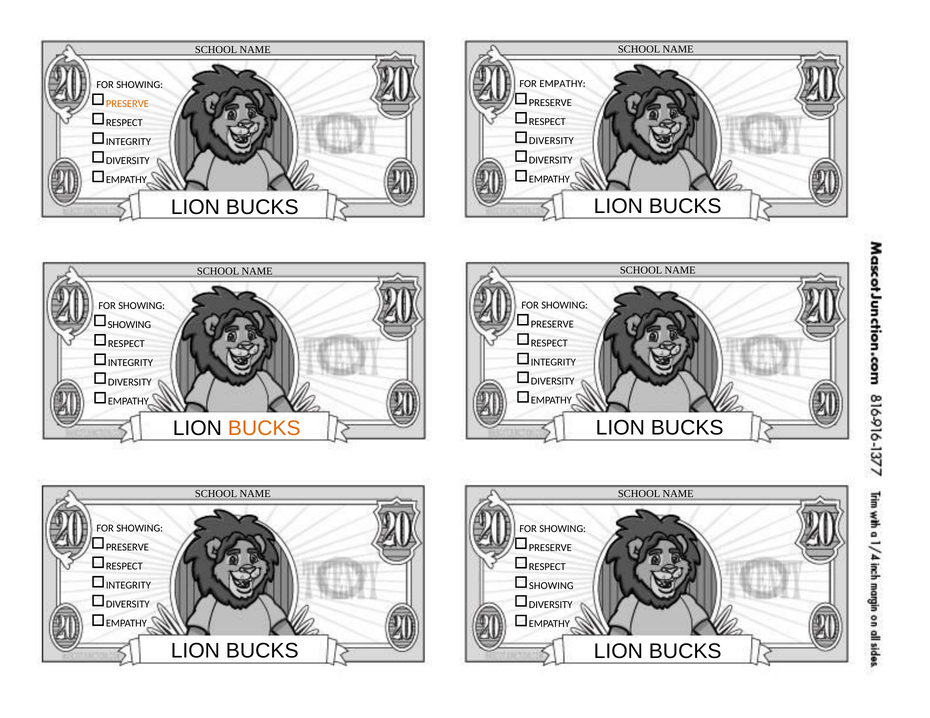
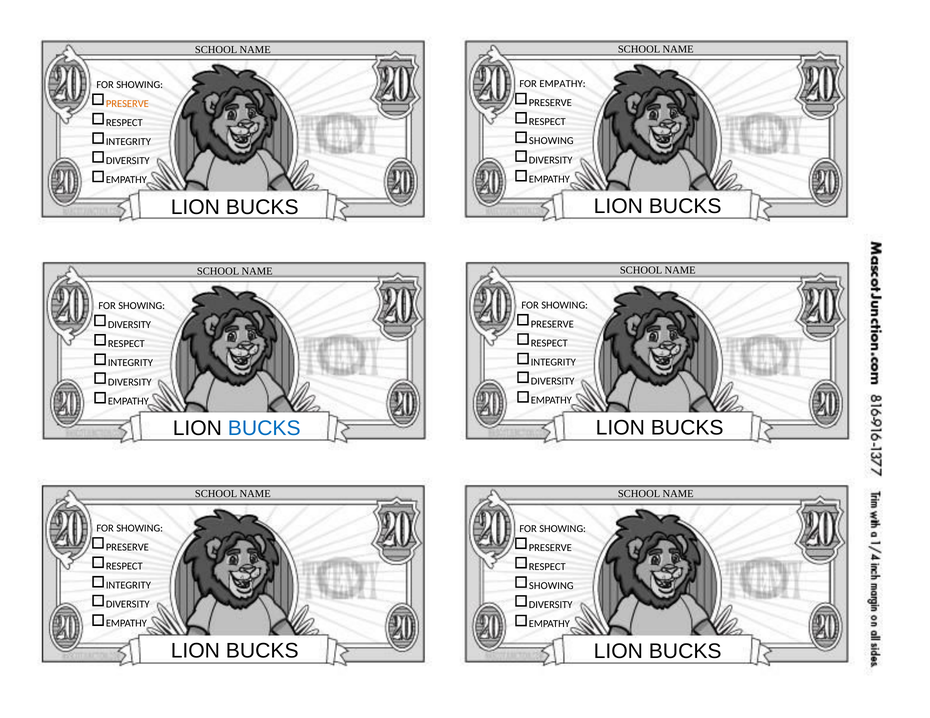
DIVERSITY at (551, 141): DIVERSITY -> SHOWING
SHOWING at (129, 325): SHOWING -> DIVERSITY
BUCKS at (264, 429) colour: orange -> blue
